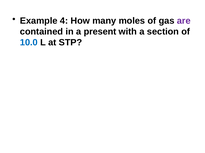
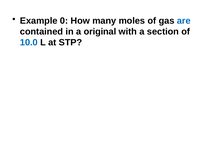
4: 4 -> 0
are colour: purple -> blue
present: present -> original
